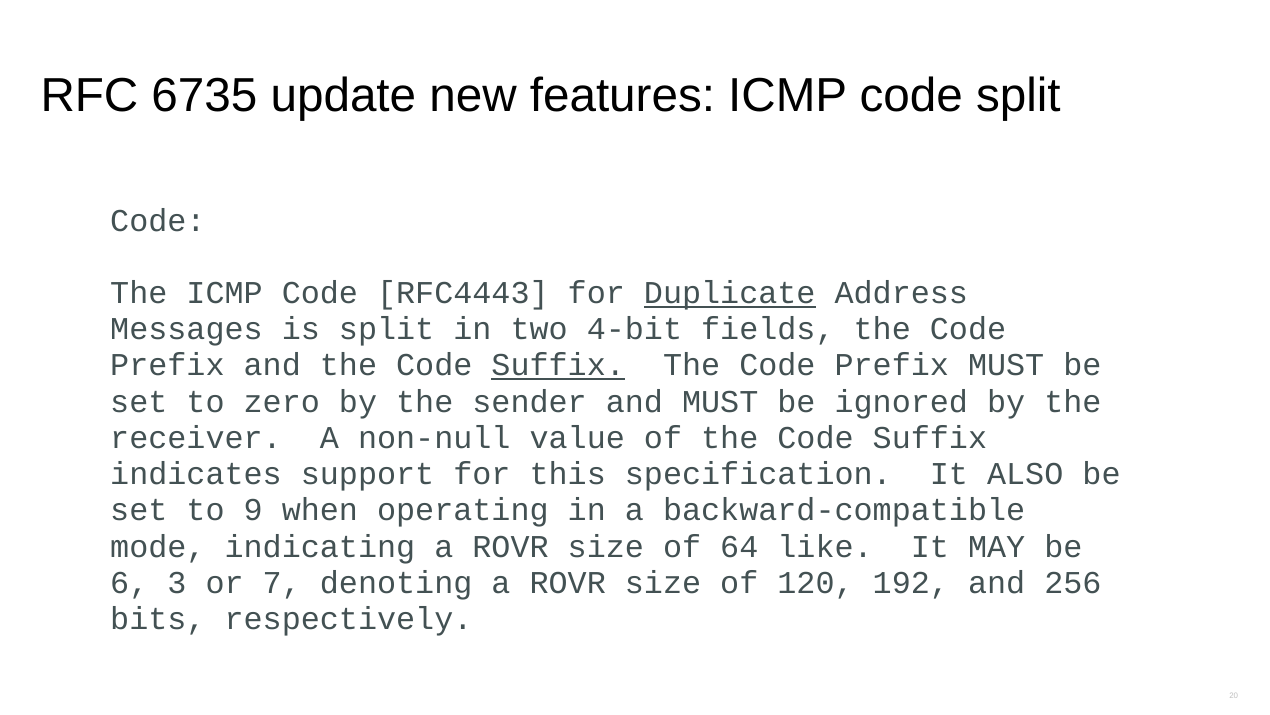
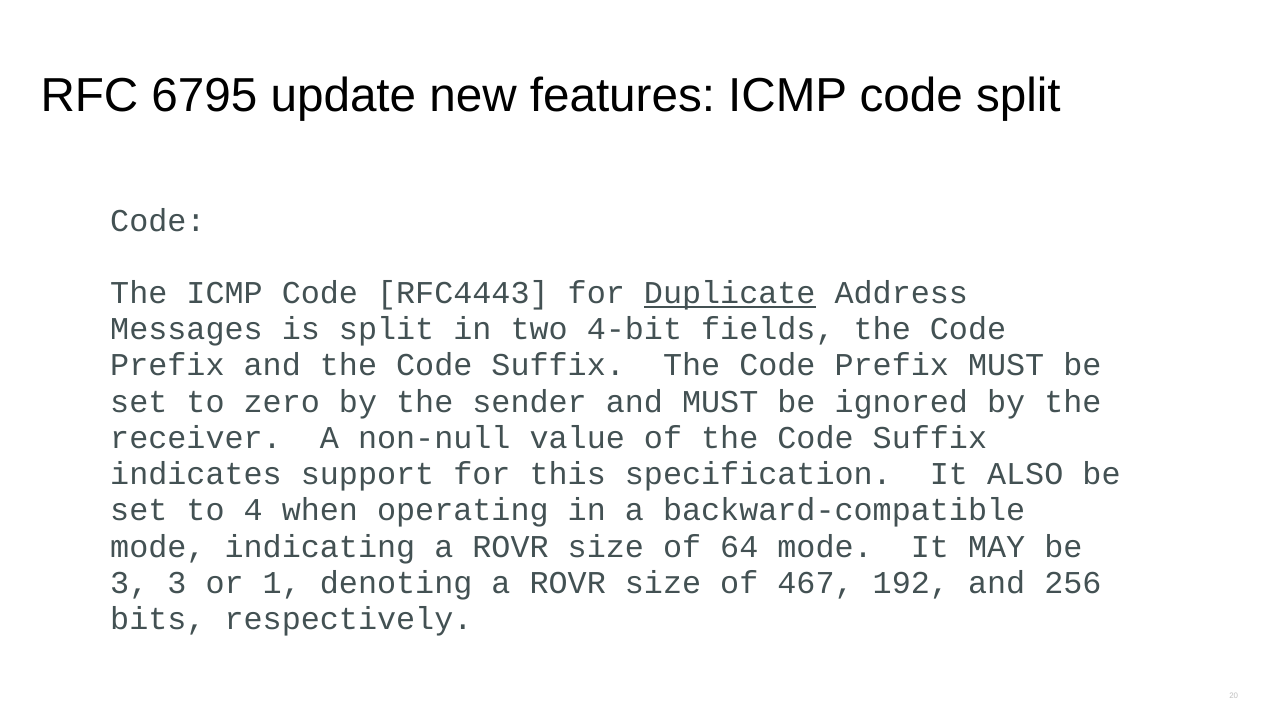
6735: 6735 -> 6795
Suffix at (558, 365) underline: present -> none
9: 9 -> 4
64 like: like -> mode
6 at (129, 582): 6 -> 3
7: 7 -> 1
120: 120 -> 467
